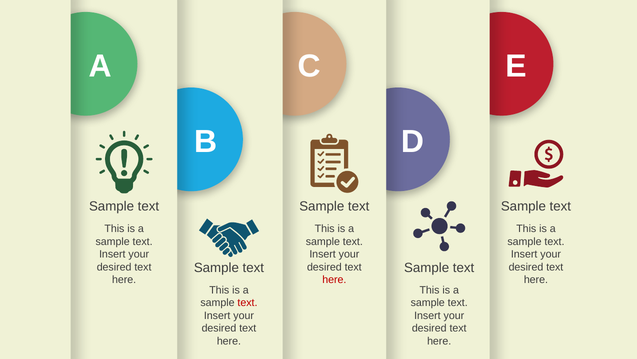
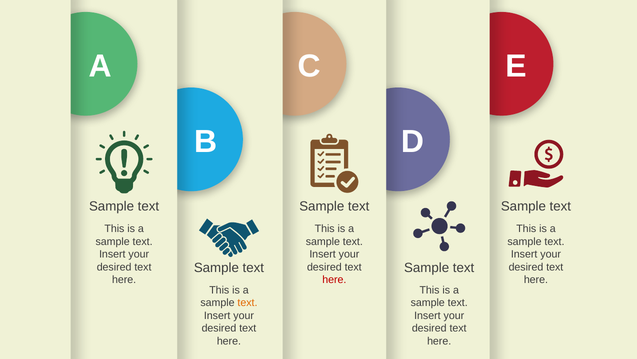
text at (247, 302) colour: red -> orange
